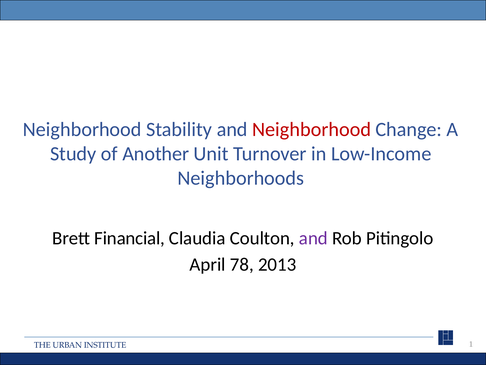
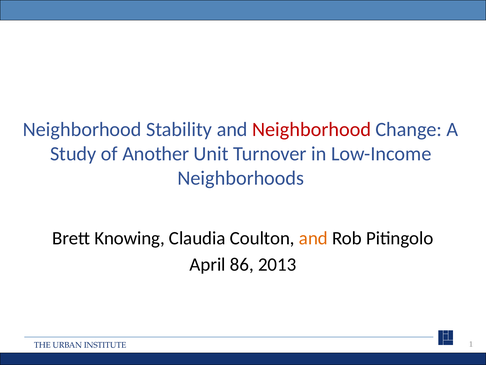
Financial: Financial -> Knowing
and at (313, 238) colour: purple -> orange
78: 78 -> 86
